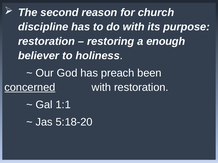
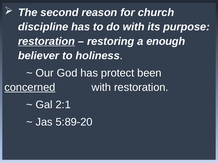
restoration at (47, 41) underline: none -> present
preach: preach -> protect
1:1: 1:1 -> 2:1
5:18-20: 5:18-20 -> 5:89-20
